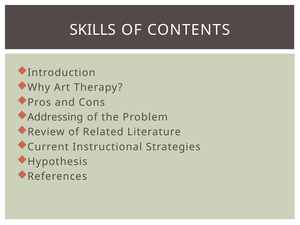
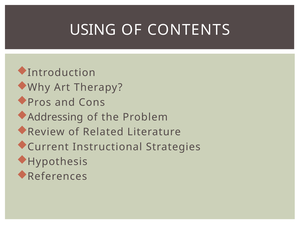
SKILLS: SKILLS -> USING
